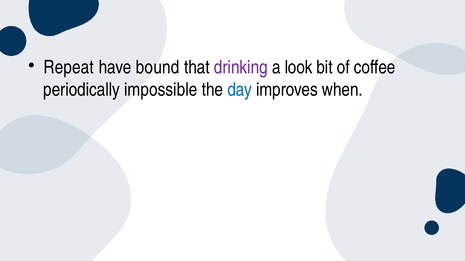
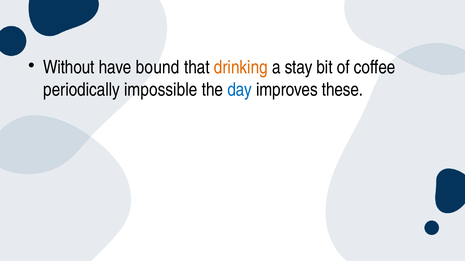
Repeat: Repeat -> Without
drinking colour: purple -> orange
look: look -> stay
when: when -> these
